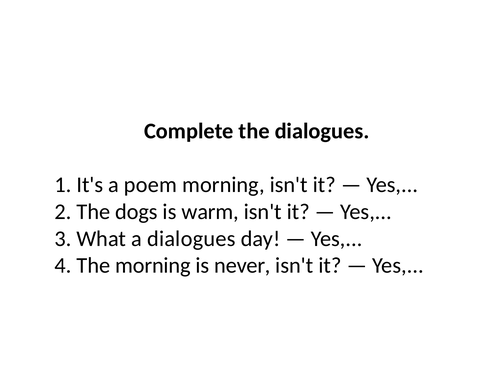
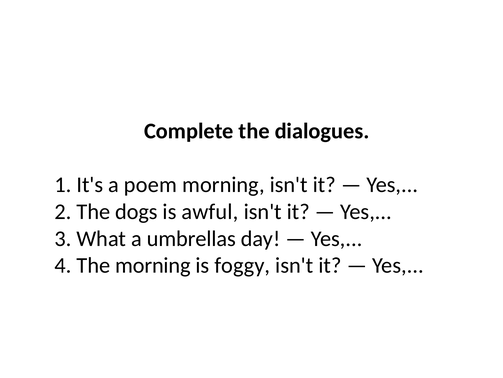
warm: warm -> awful
a dialogues: dialogues -> umbrellas
never: never -> foggy
